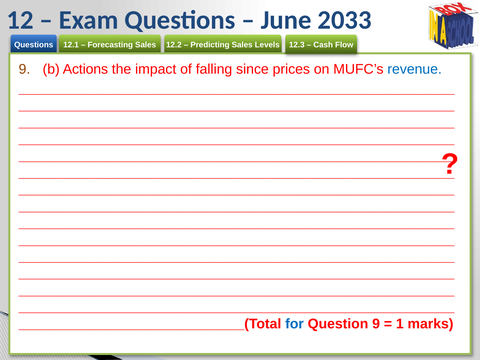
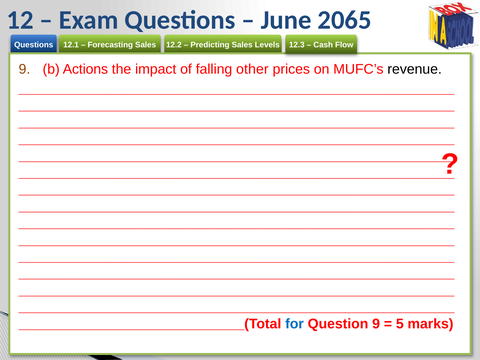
2033: 2033 -> 2065
since: since -> other
revenue colour: blue -> black
1: 1 -> 5
